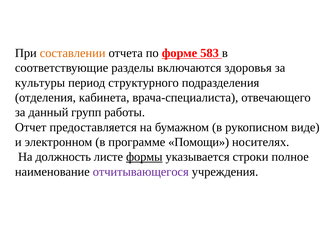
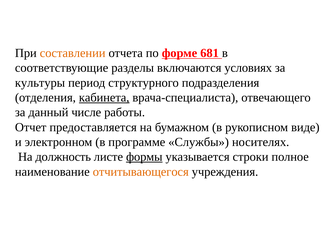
583: 583 -> 681
здоровья: здоровья -> условиях
кабинета underline: none -> present
групп: групп -> числе
Помощи: Помощи -> Службы
отчитывающегося colour: purple -> orange
